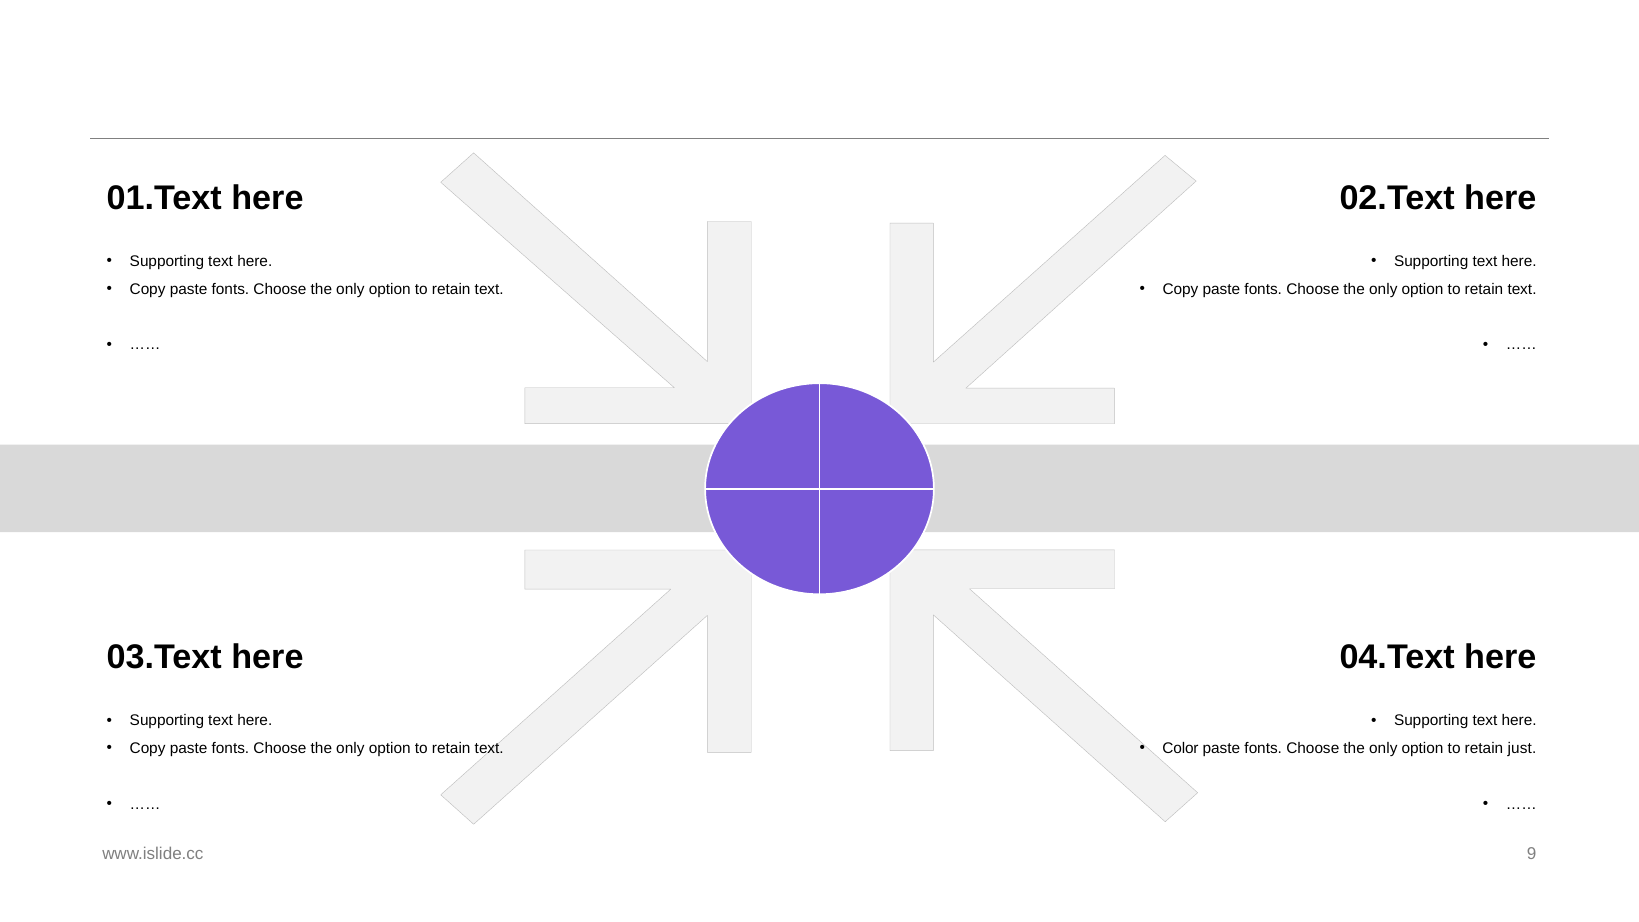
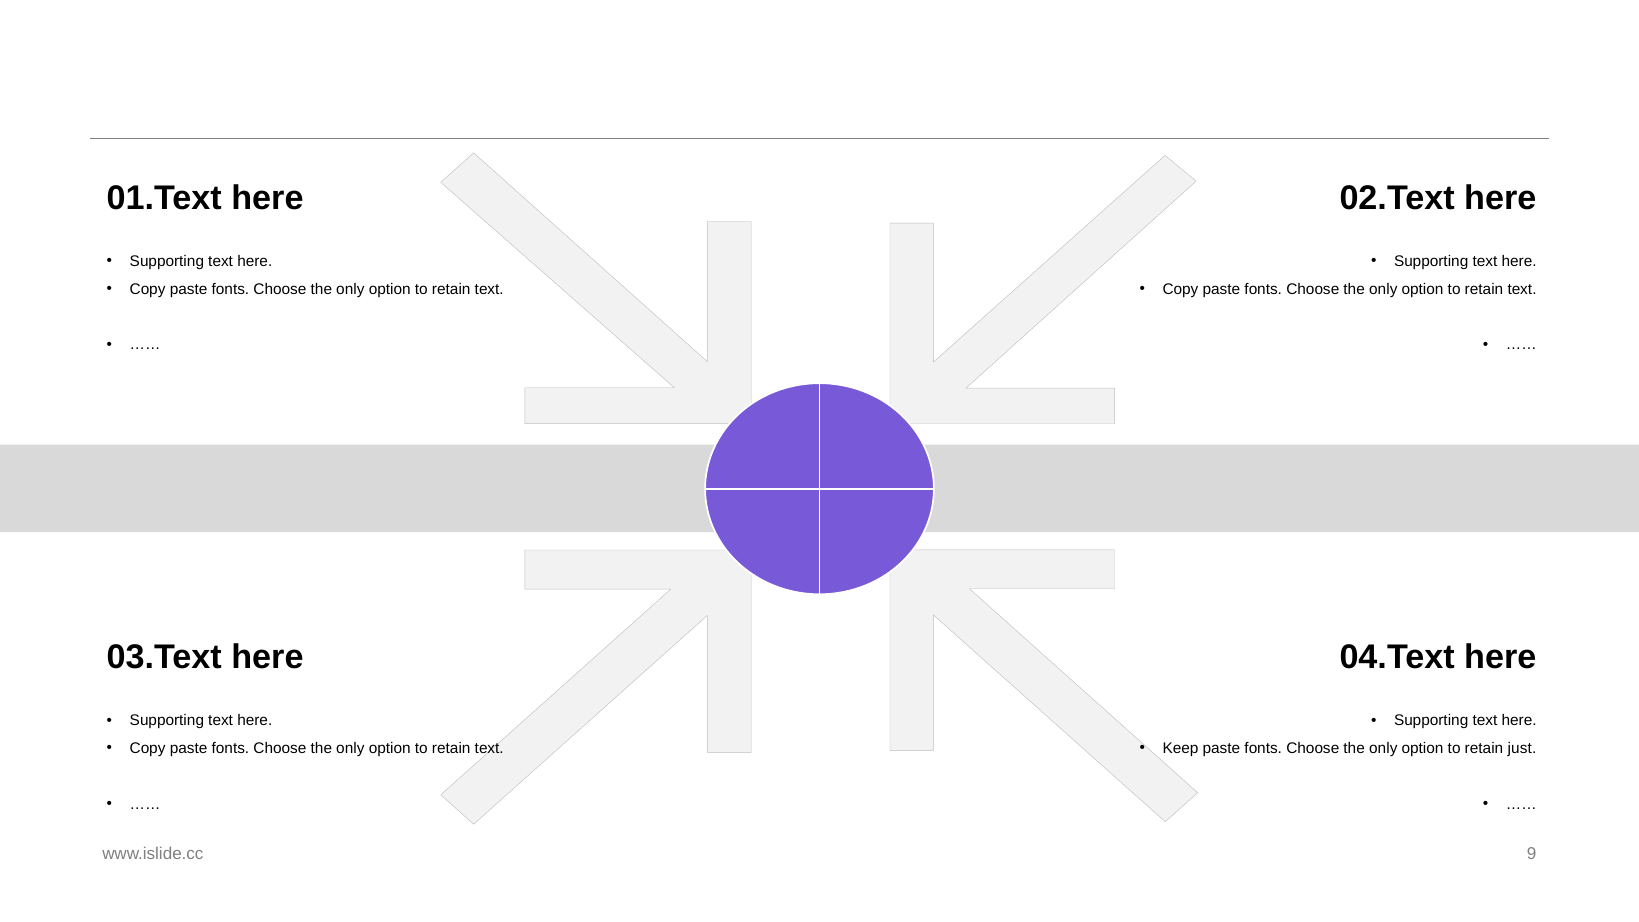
Color: Color -> Keep
